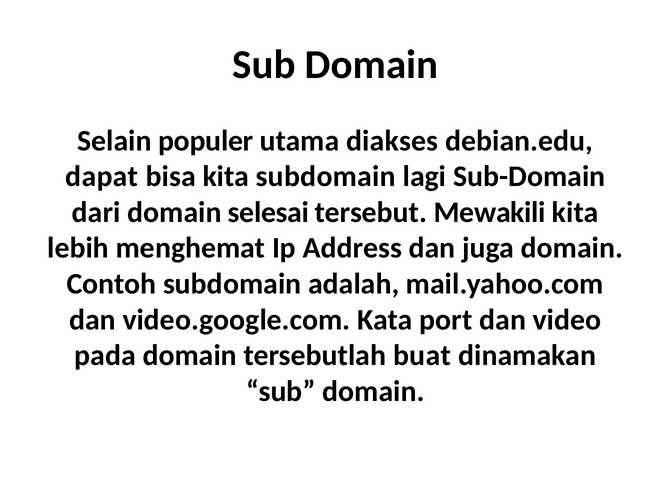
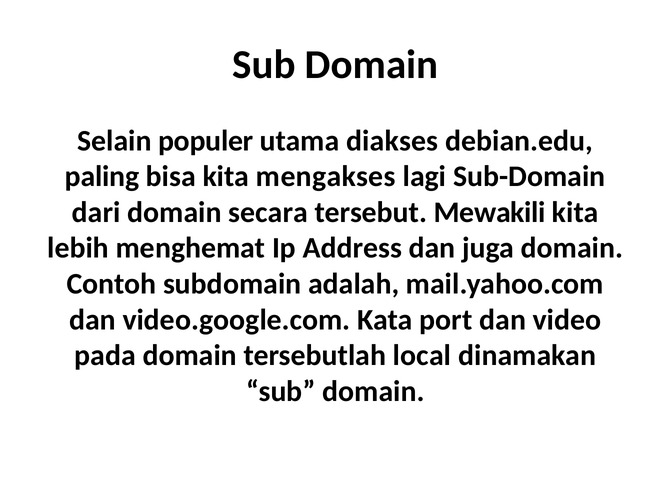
dapat: dapat -> paling
kita subdomain: subdomain -> mengakses
selesai: selesai -> secara
buat: buat -> local
